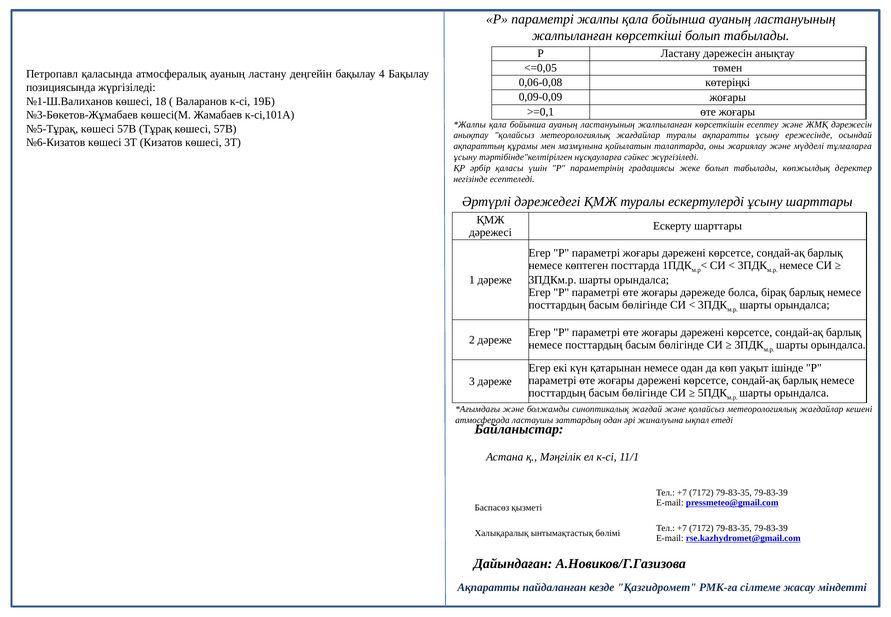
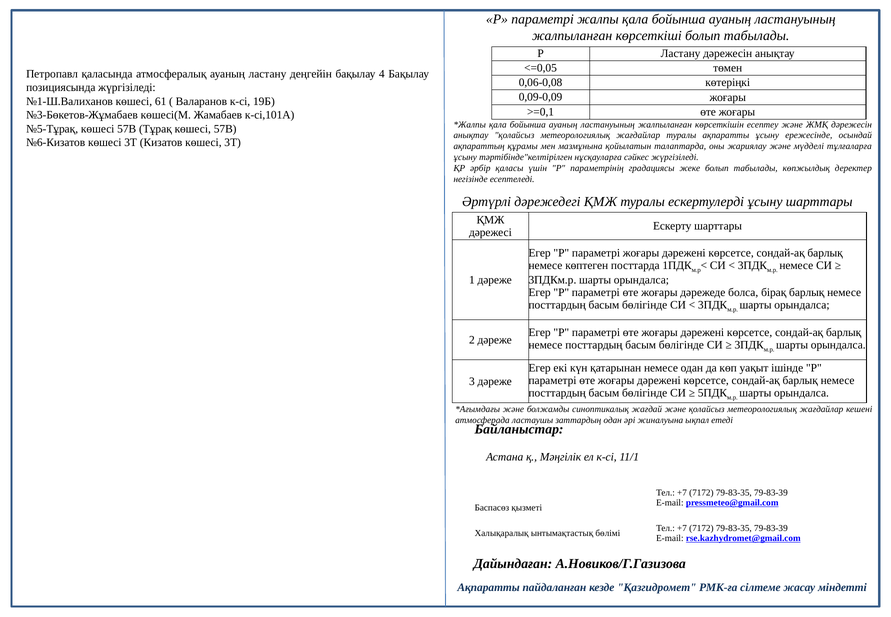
18: 18 -> 61
